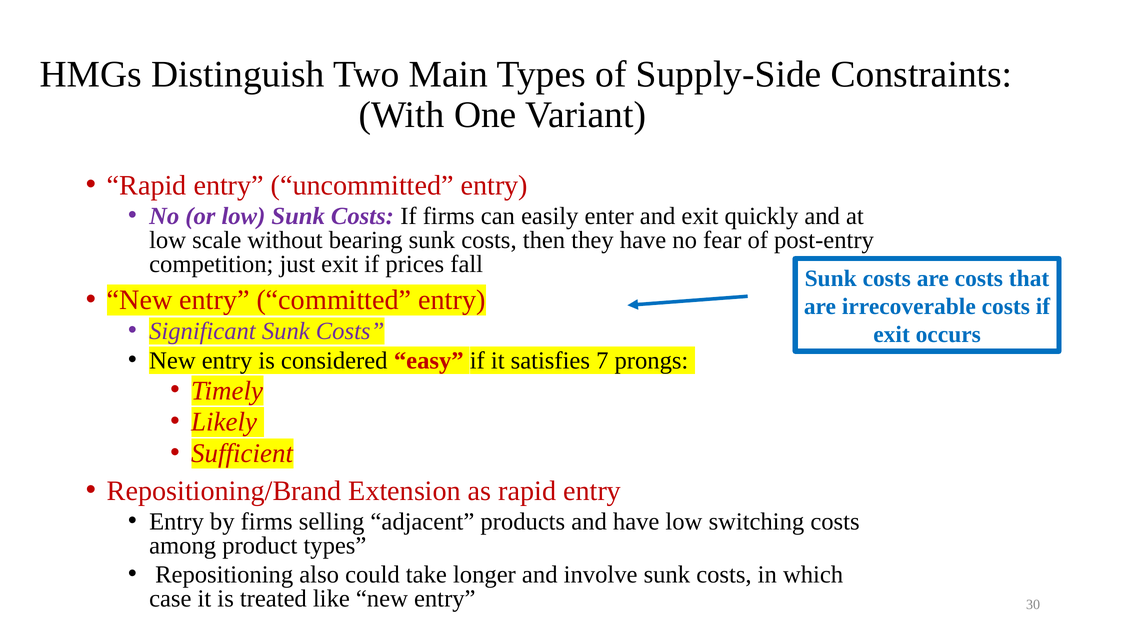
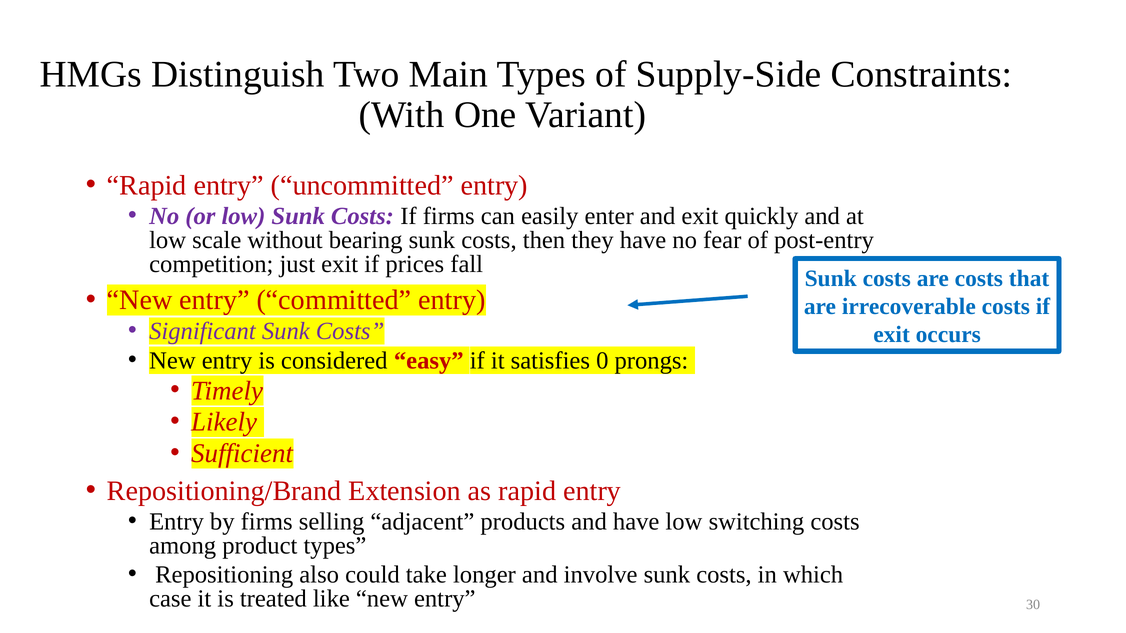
7: 7 -> 0
